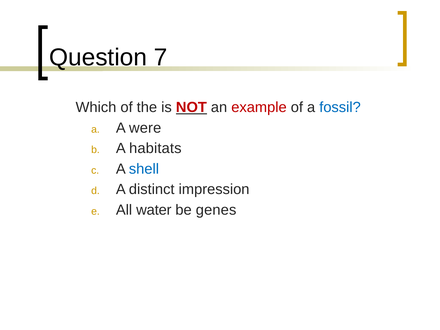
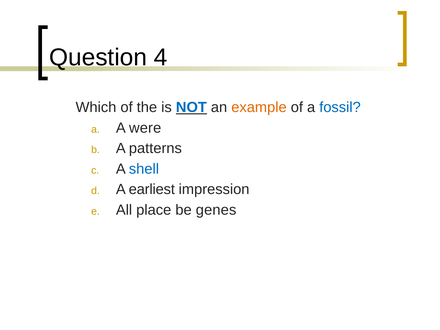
7: 7 -> 4
NOT colour: red -> blue
example colour: red -> orange
habitats: habitats -> patterns
distinct: distinct -> earliest
water: water -> place
